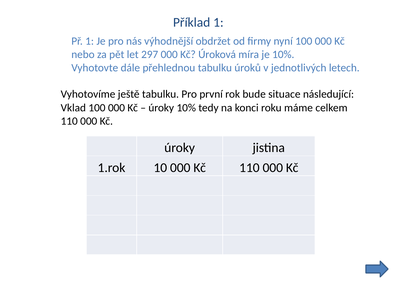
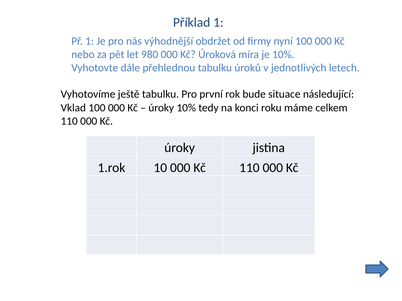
297: 297 -> 980
